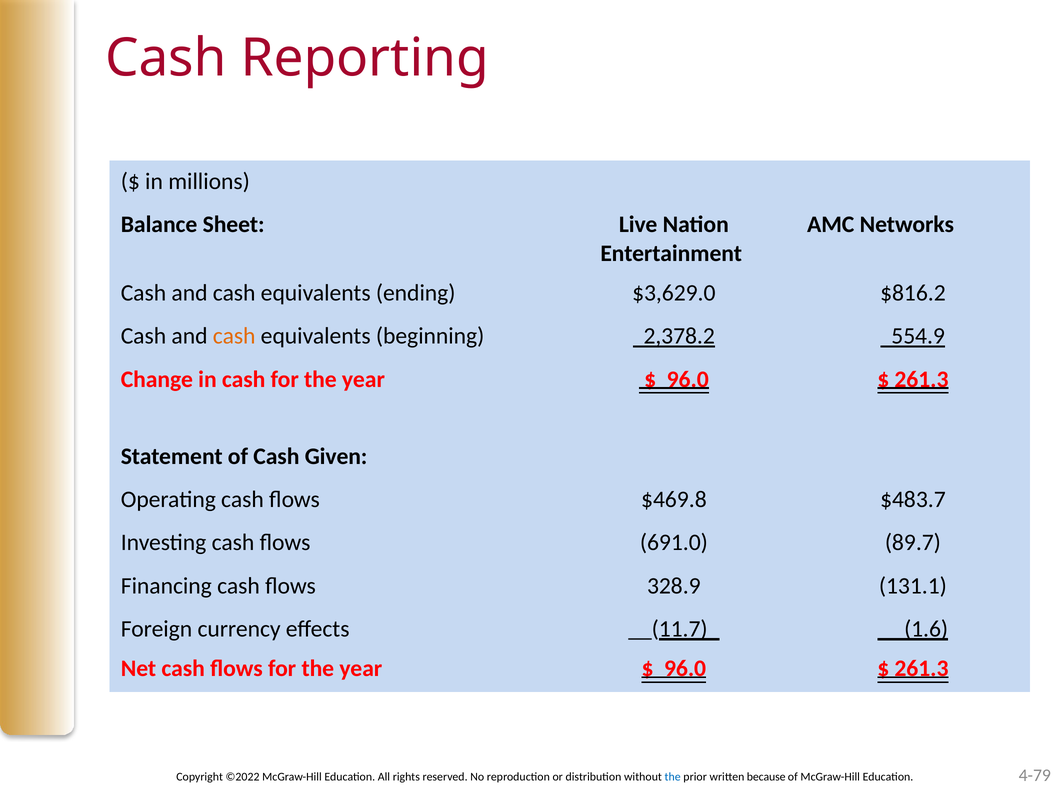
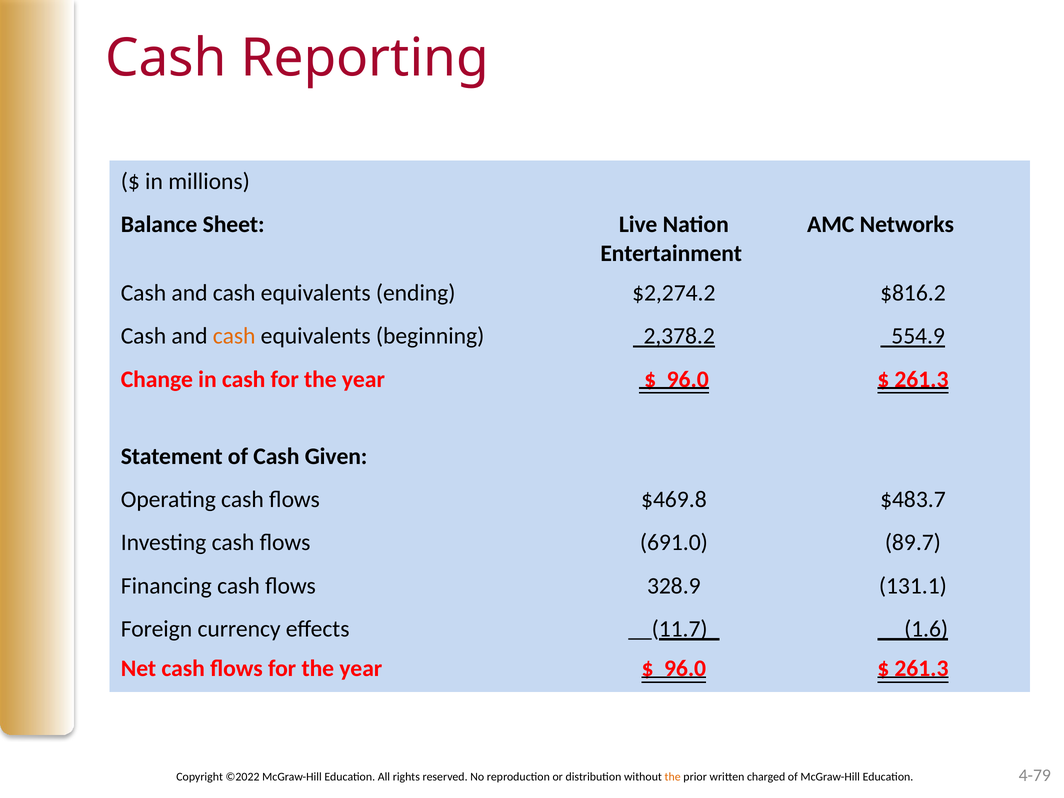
$3,629.0: $3,629.0 -> $2,274.2
the at (673, 777) colour: blue -> orange
because: because -> charged
